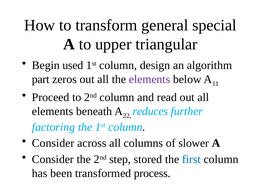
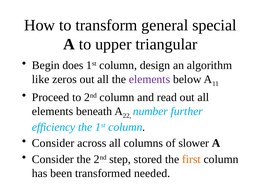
used: used -> does
part: part -> like
reduces: reduces -> number
factoring: factoring -> efficiency
first colour: blue -> orange
process: process -> needed
